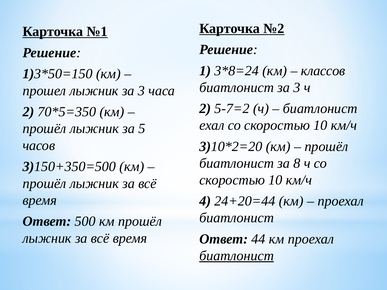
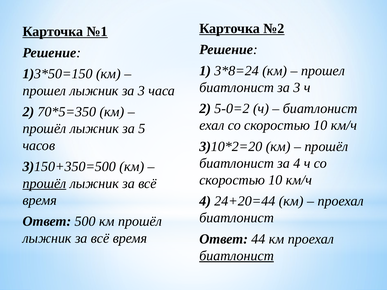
классов at (323, 71): классов -> прошел
5-7=2: 5-7=2 -> 5-0=2
за 8: 8 -> 4
прошёл at (44, 184) underline: none -> present
